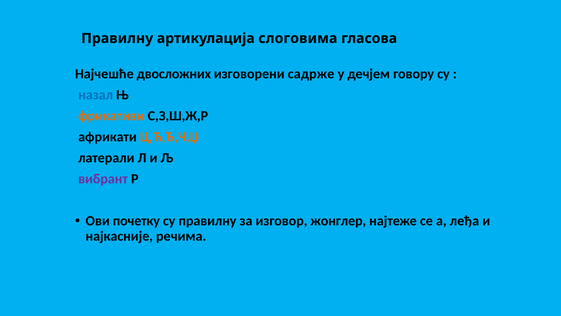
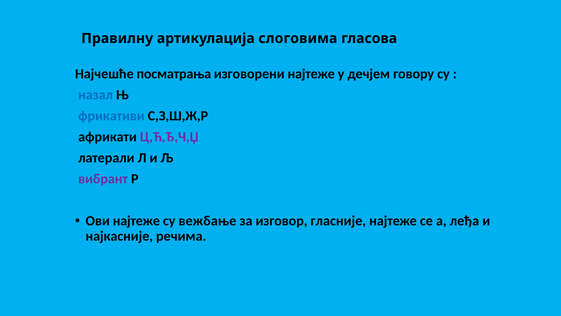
двосложних: двосложних -> посматрања
изговорени садрже: садрже -> најтеже
фрикативи colour: orange -> blue
Ц,Ћ,Ђ,Ч,Џ colour: orange -> purple
Ови почетку: почетку -> најтеже
су правилну: правилну -> вежбање
жонглер: жонглер -> гласније
